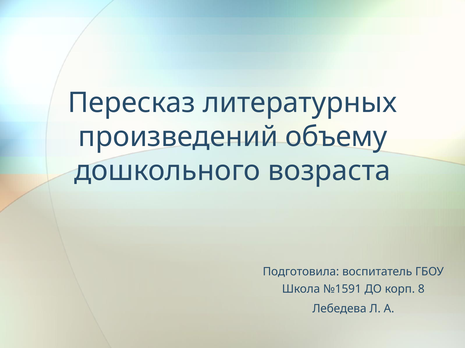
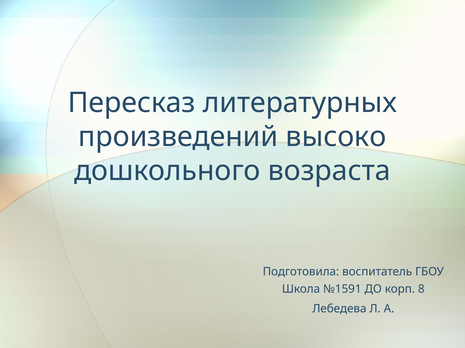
объему: объему -> высоко
